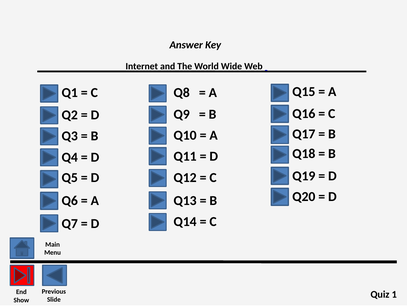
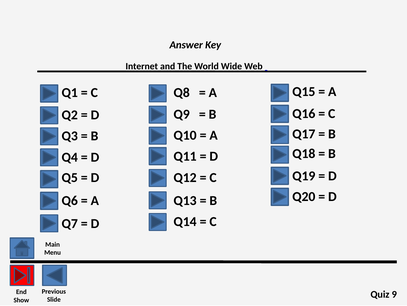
1: 1 -> 9
